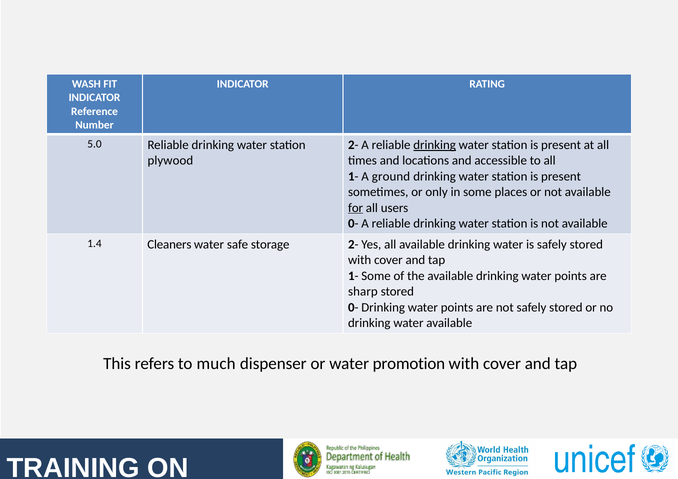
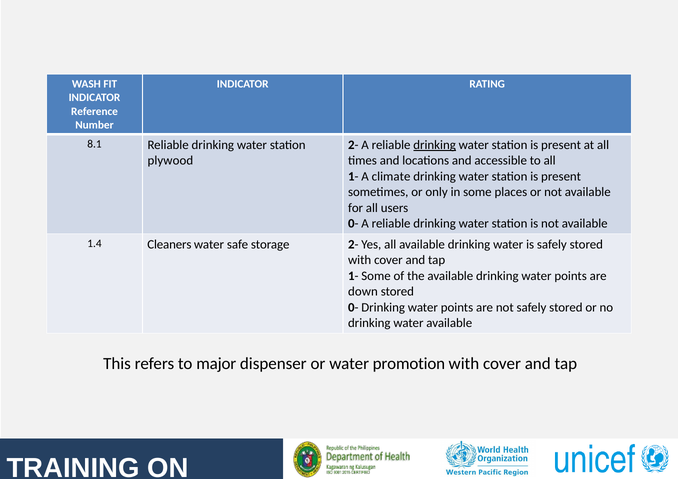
5.0: 5.0 -> 8.1
ground: ground -> climate
for underline: present -> none
sharp: sharp -> down
much: much -> major
